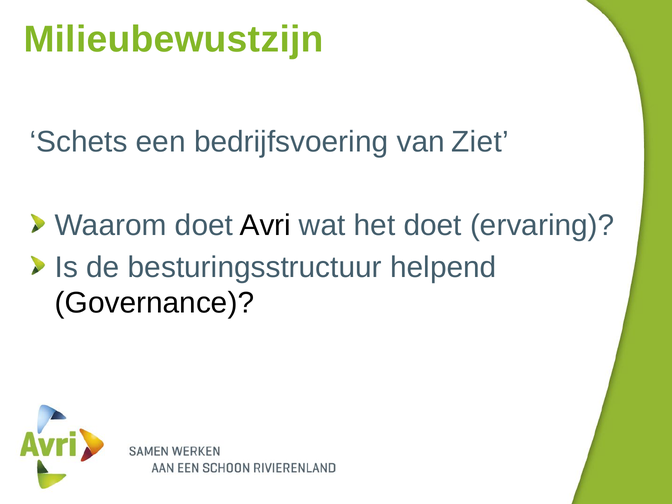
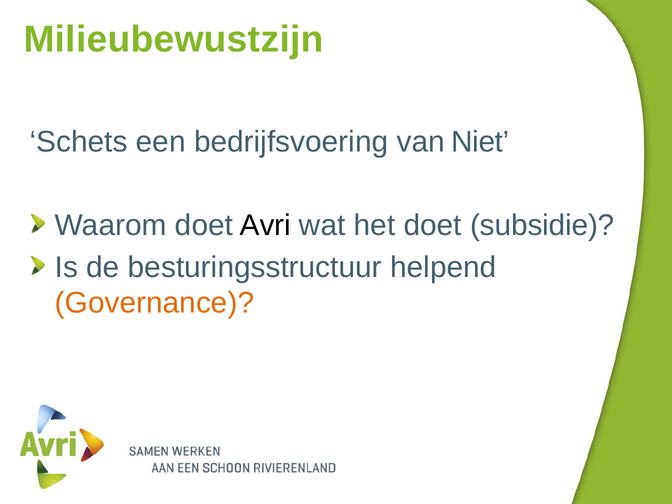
Ziet: Ziet -> Niet
ervaring: ervaring -> subsidie
Governance colour: black -> orange
